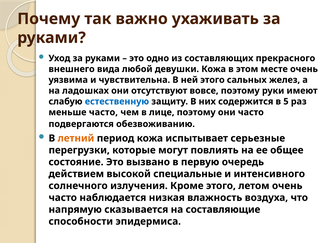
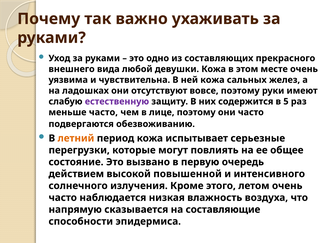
ней этого: этого -> кожа
естественную colour: blue -> purple
специальные: специальные -> повышенной
